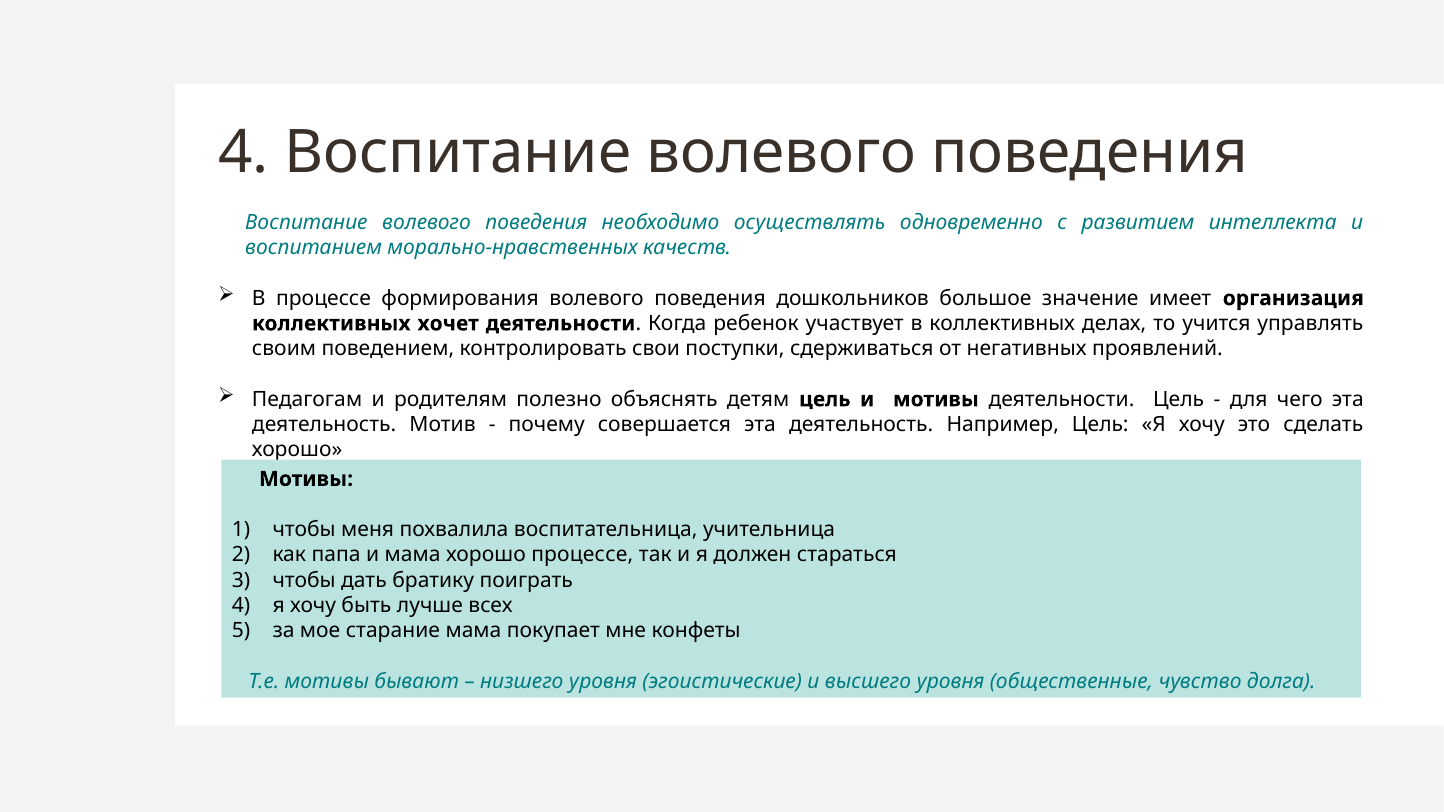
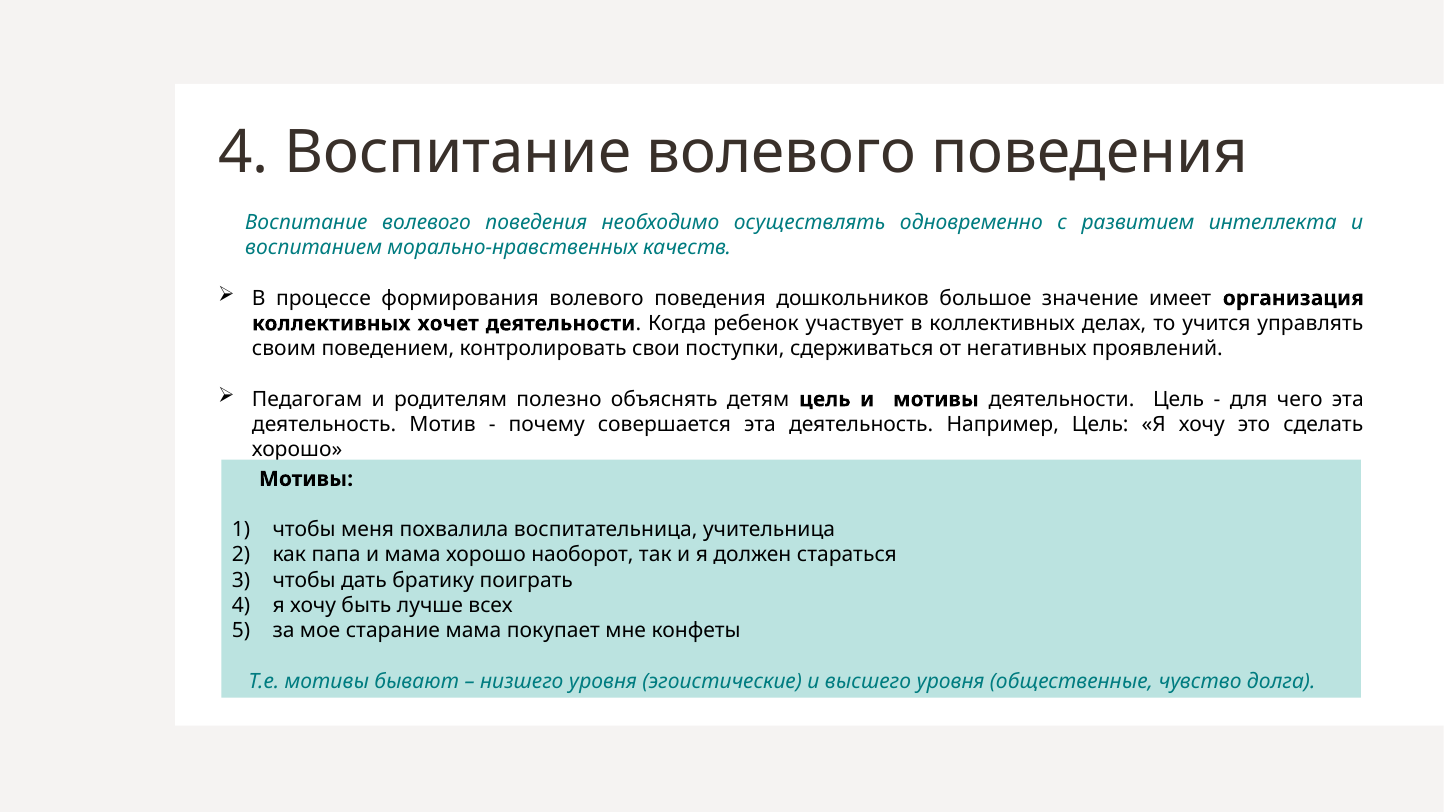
хорошо процессе: процессе -> наоборот
